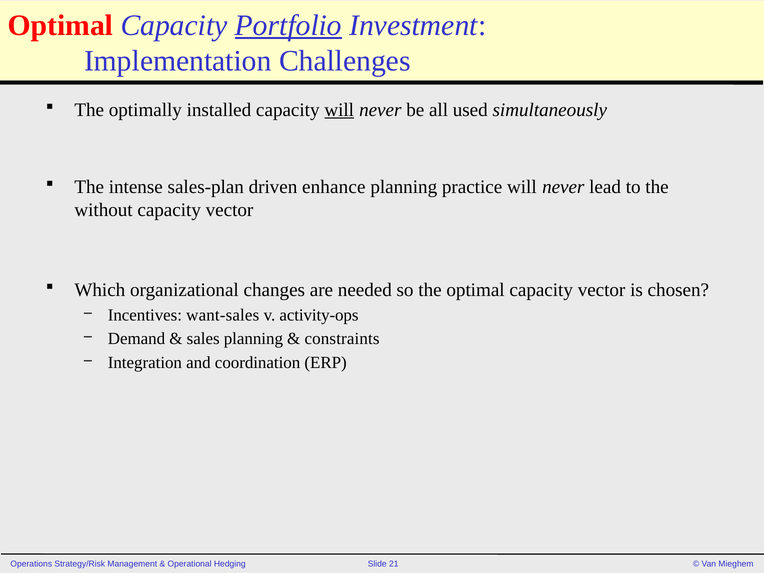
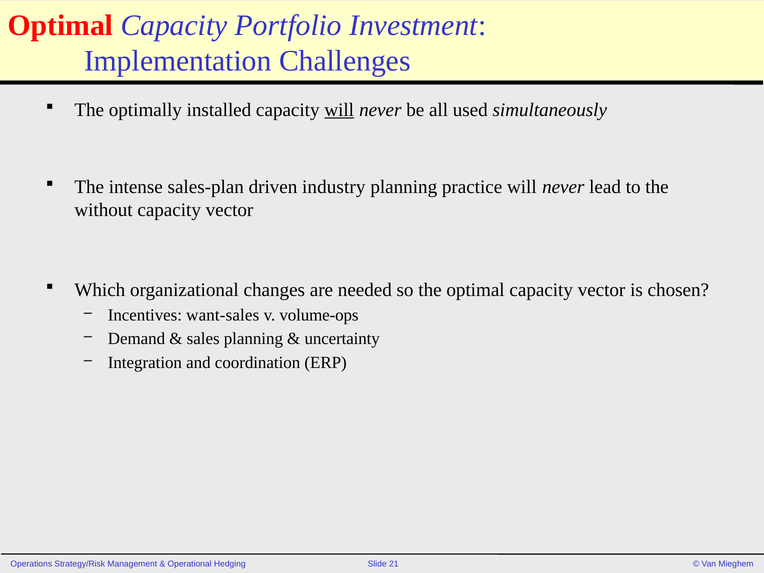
Portfolio underline: present -> none
enhance: enhance -> industry
activity-ops: activity-ops -> volume-ops
constraints: constraints -> uncertainty
